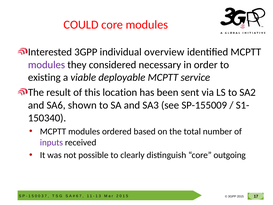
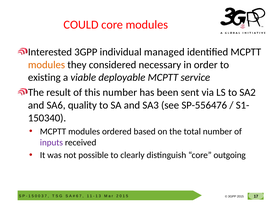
overview: overview -> managed
modules at (46, 65) colour: purple -> orange
this location: location -> number
shown: shown -> quality
SP-155009: SP-155009 -> SP-556476
